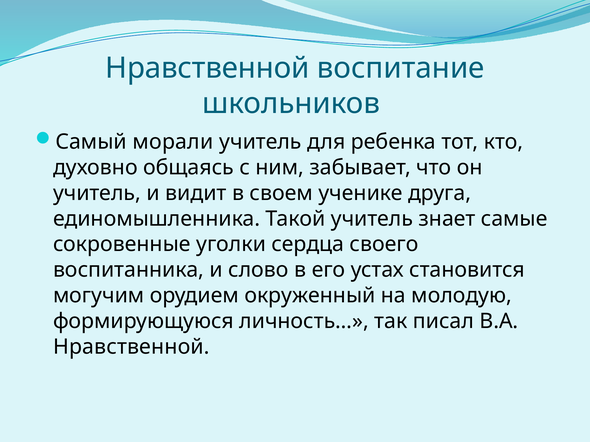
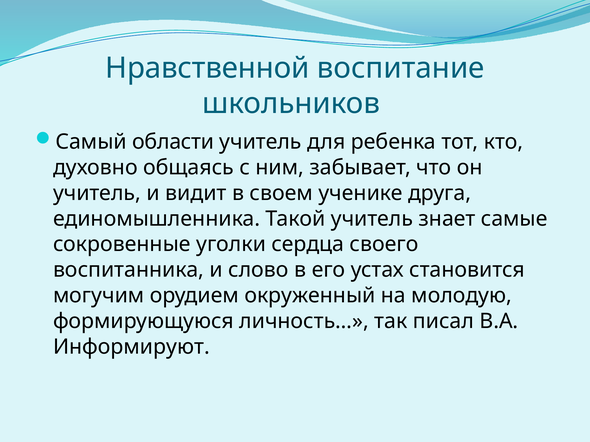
морали: морали -> области
Нравственной at (131, 347): Нравственной -> Информируют
